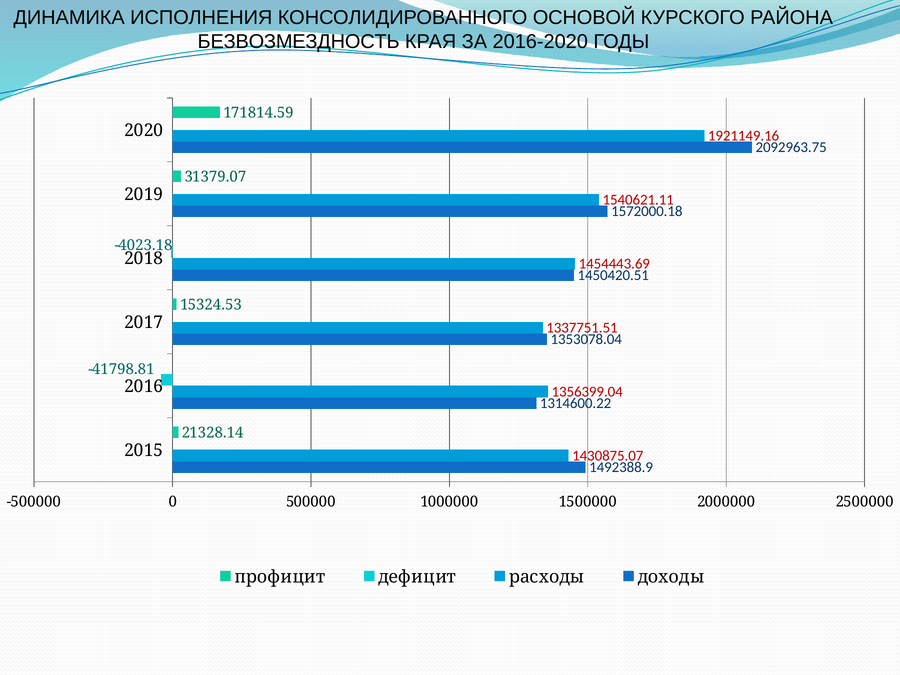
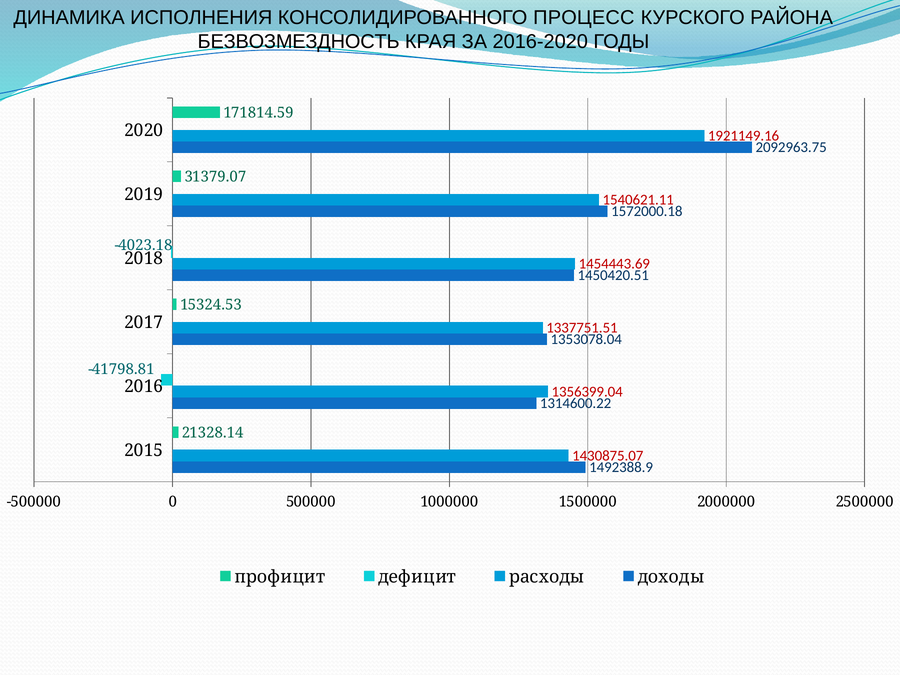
ОСНОВОЙ: ОСНОВОЙ -> ПРОЦЕСС
